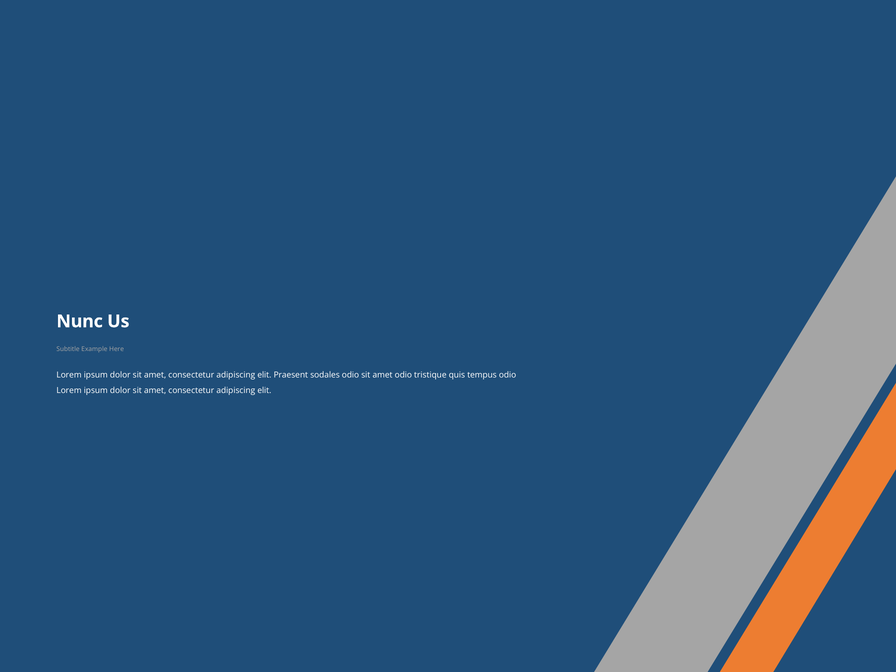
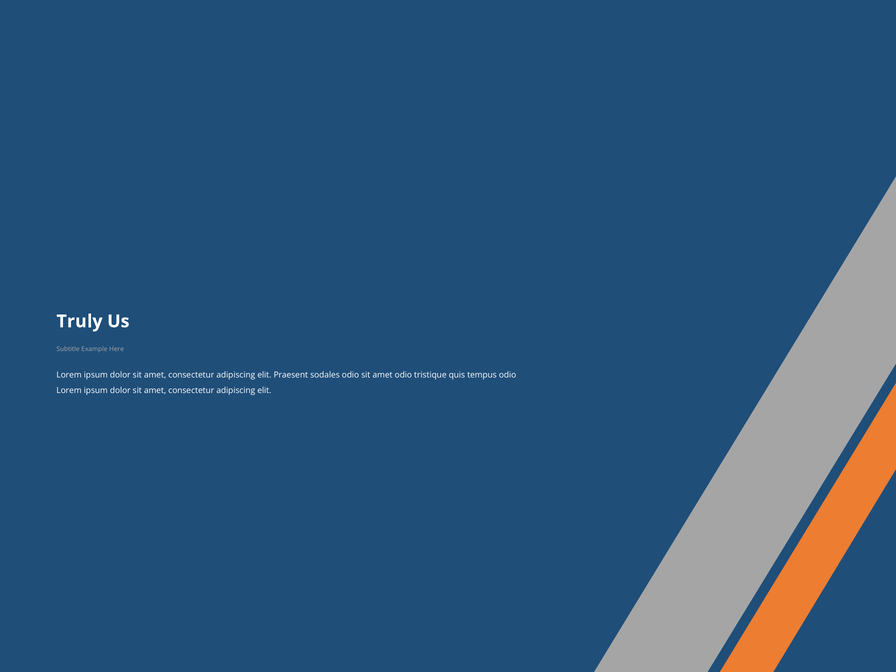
Nunc: Nunc -> Truly
